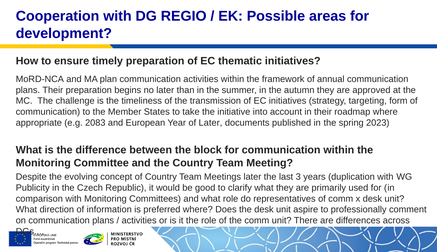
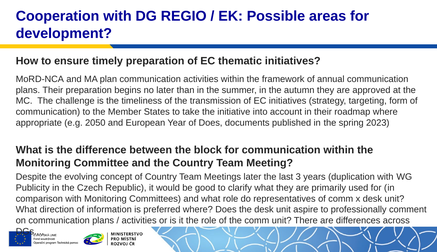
2083: 2083 -> 2050
of Later: Later -> Does
